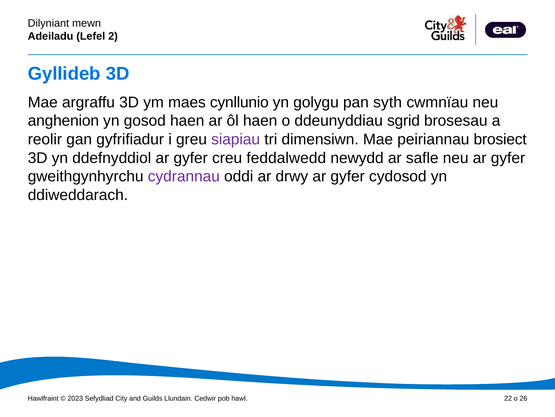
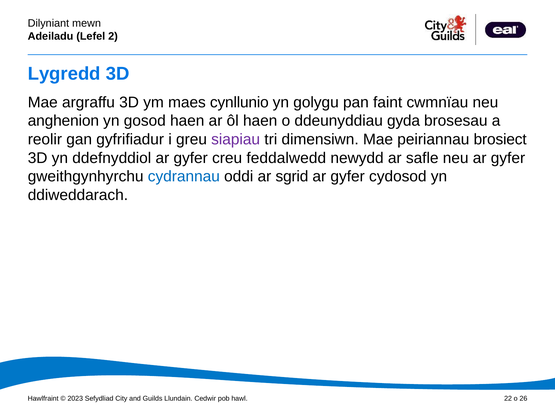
Gyllideb: Gyllideb -> Lygredd
syth: syth -> faint
sgrid: sgrid -> gyda
cydrannau colour: purple -> blue
drwy: drwy -> sgrid
